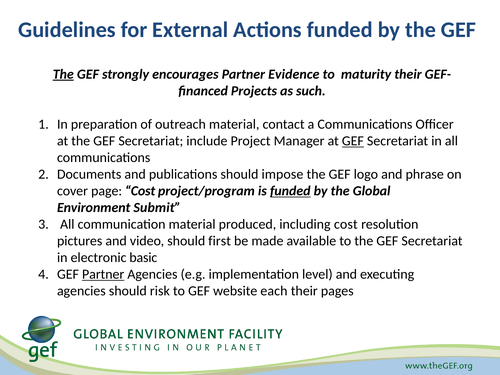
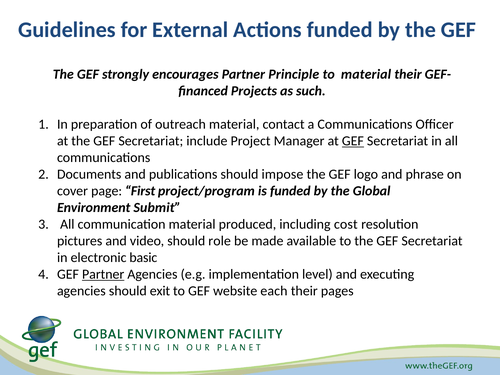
The at (63, 74) underline: present -> none
Evidence: Evidence -> Principle
to maturity: maturity -> material
page Cost: Cost -> First
funded at (290, 191) underline: present -> none
first: first -> role
risk: risk -> exit
